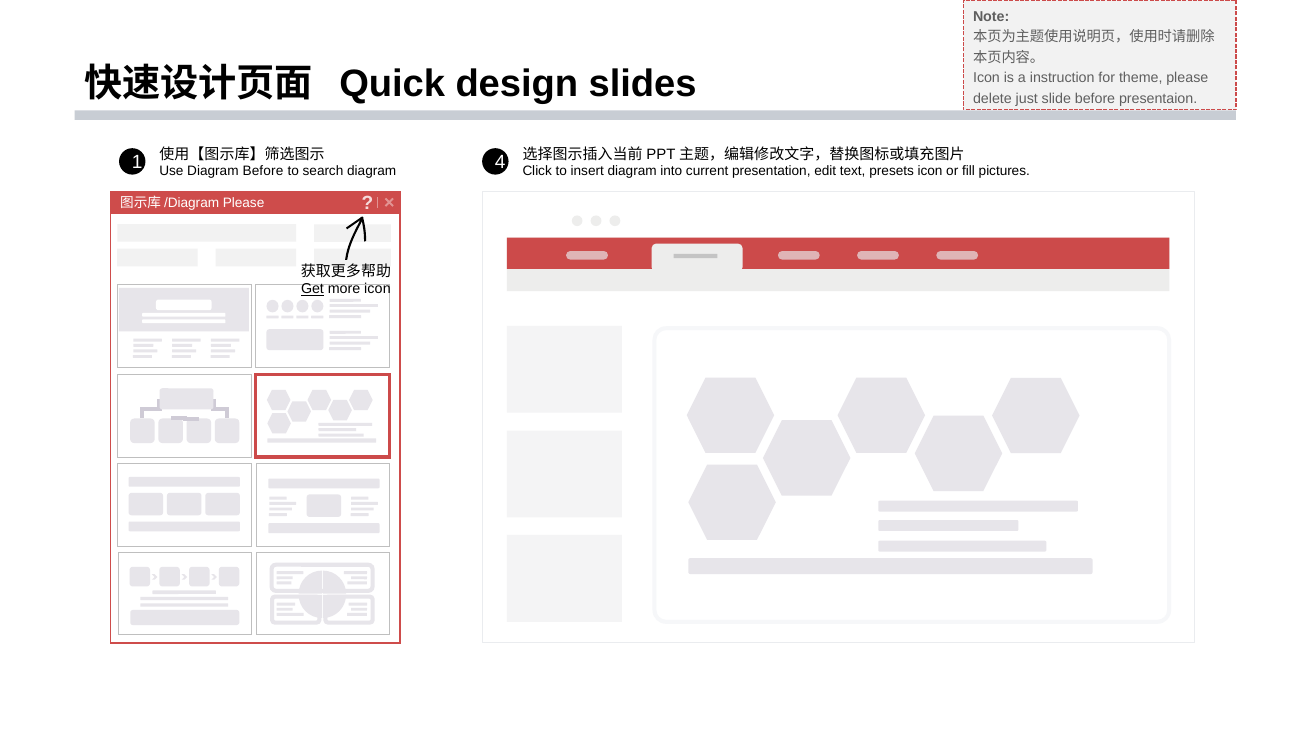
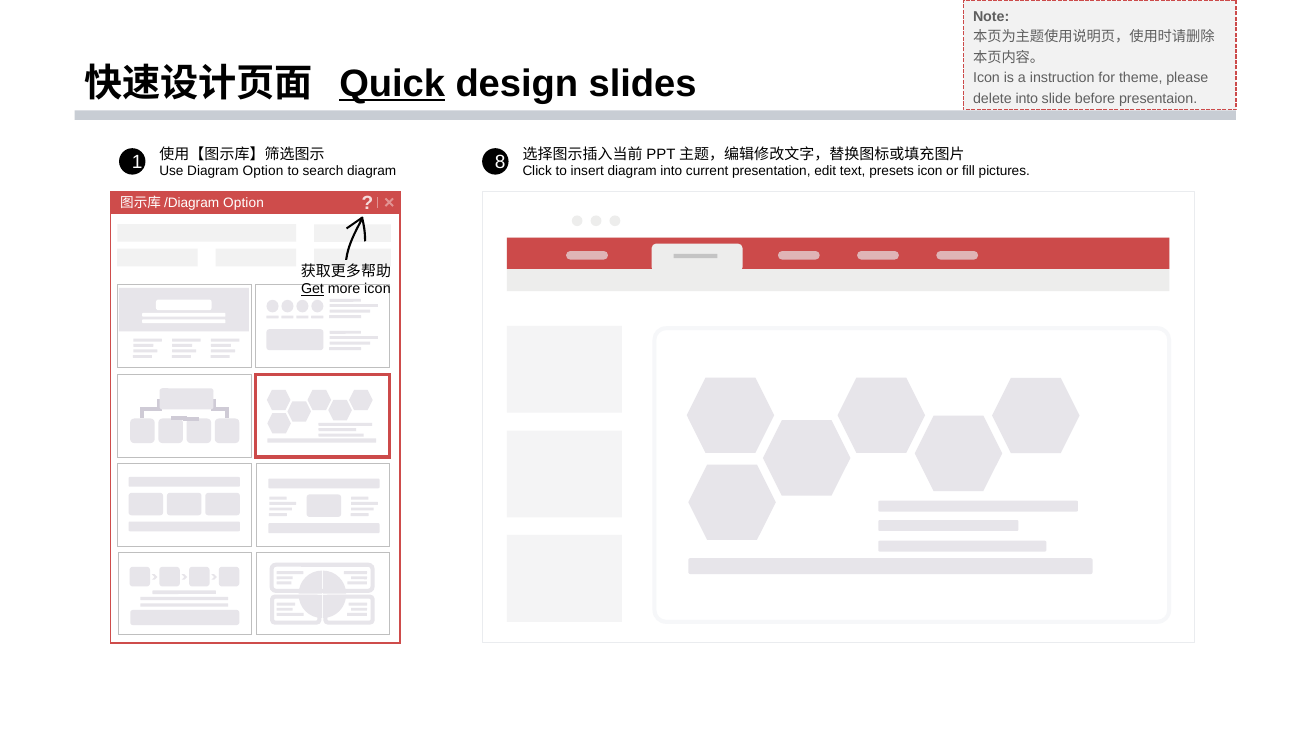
Quick underline: none -> present
delete just: just -> into
4: 4 -> 8
Diagram Before: Before -> Option
Please at (244, 203): Please -> Option
